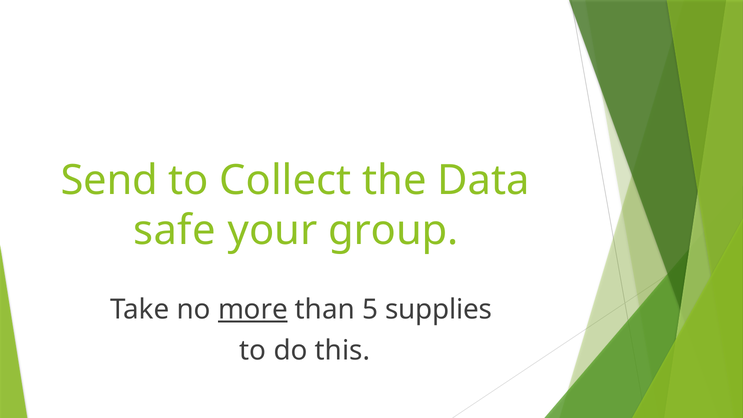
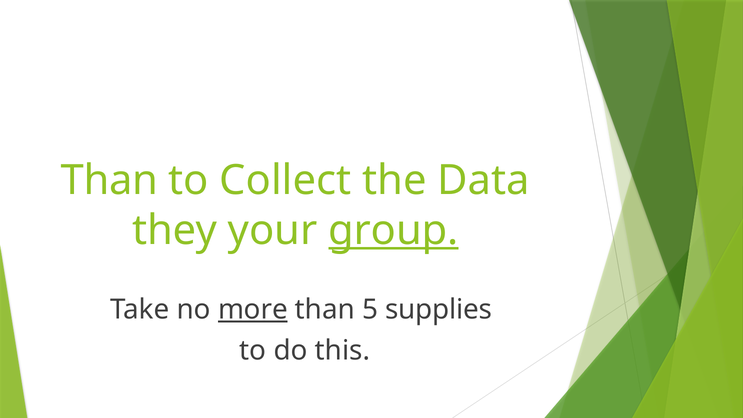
Send at (109, 180): Send -> Than
safe: safe -> they
group underline: none -> present
